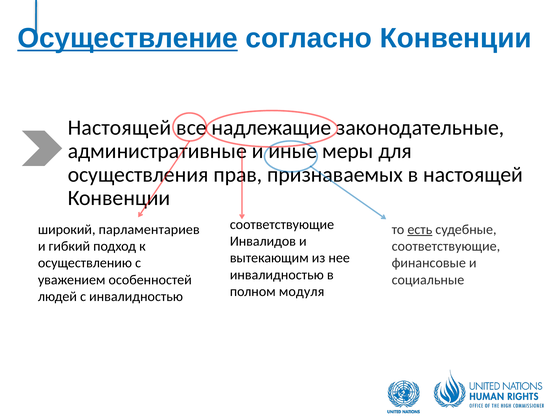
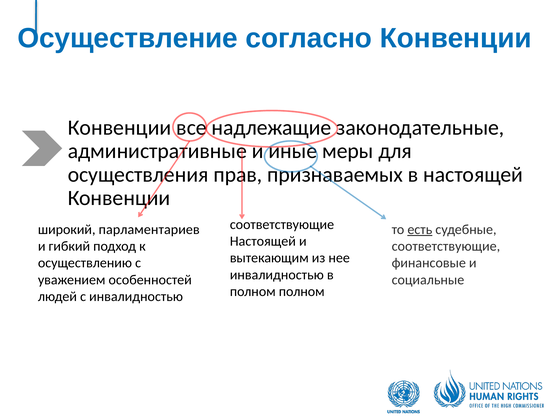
Осуществление underline: present -> none
Настоящей at (119, 128): Настоящей -> Конвенции
Инвалидов at (263, 241): Инвалидов -> Настоящей
полном модуля: модуля -> полном
